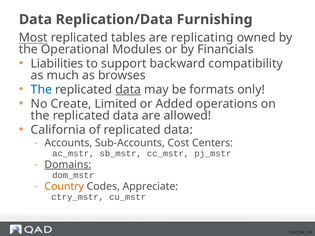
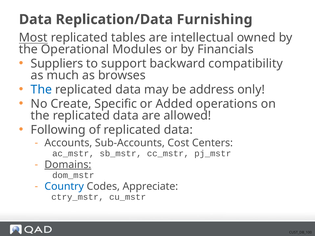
replicating: replicating -> intellectual
Liabilities: Liabilities -> Suppliers
data at (128, 90) underline: present -> none
formats: formats -> address
Limited: Limited -> Specific
California: California -> Following
Country colour: orange -> blue
